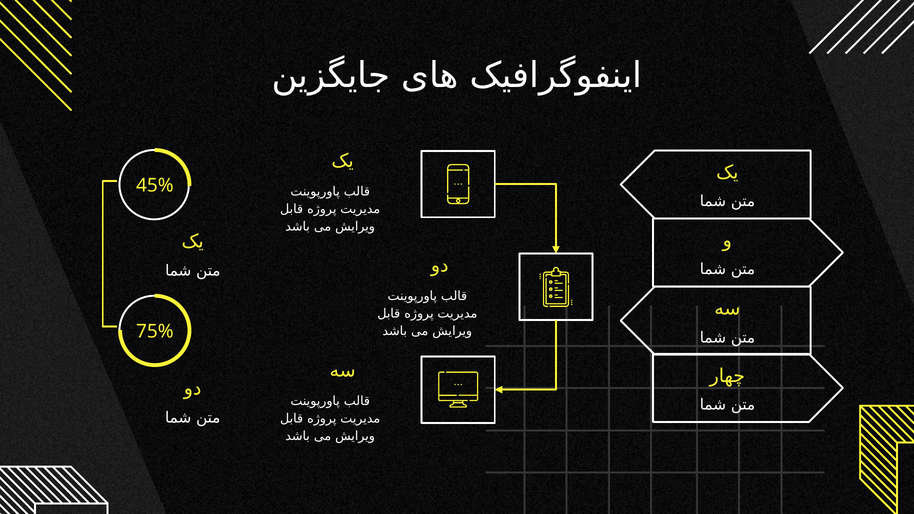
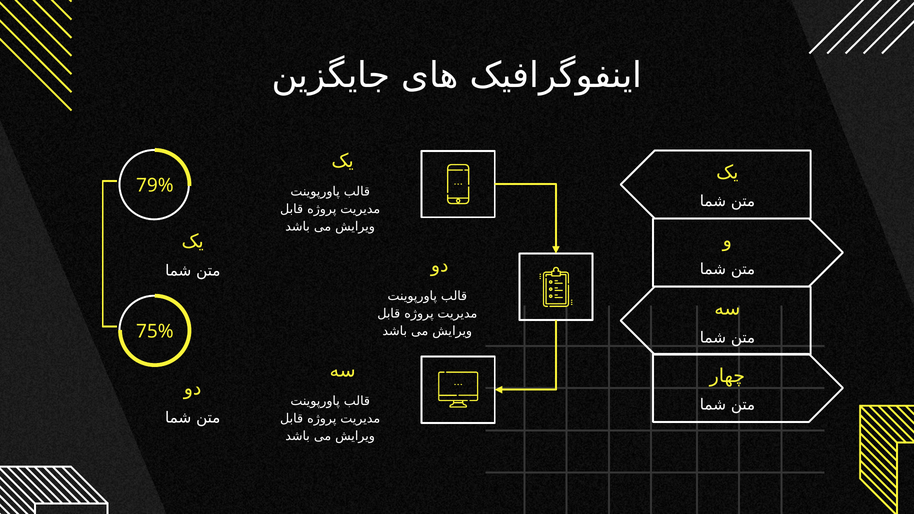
45%: 45% -> 79%
